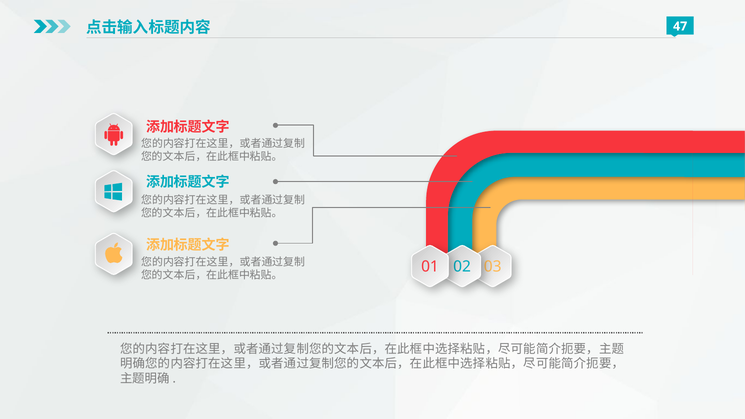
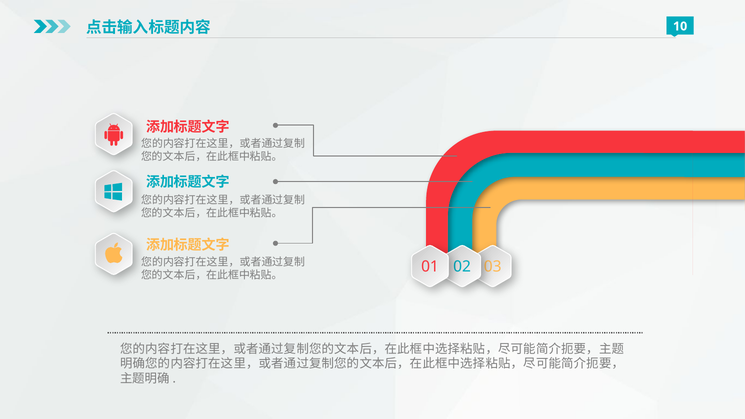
47: 47 -> 10
